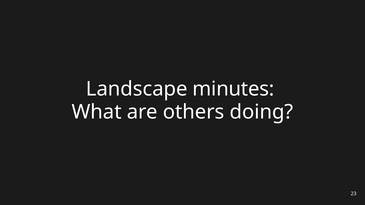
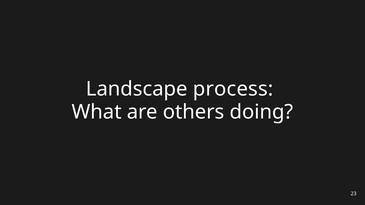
minutes: minutes -> process
